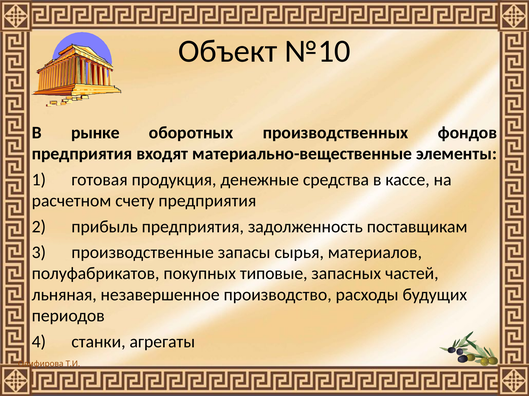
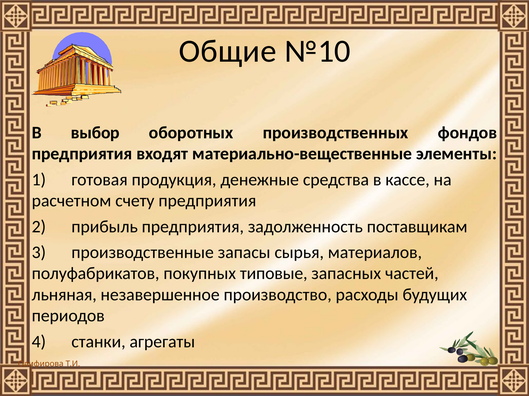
Объект: Объект -> Общие
рынке: рынке -> выбор
